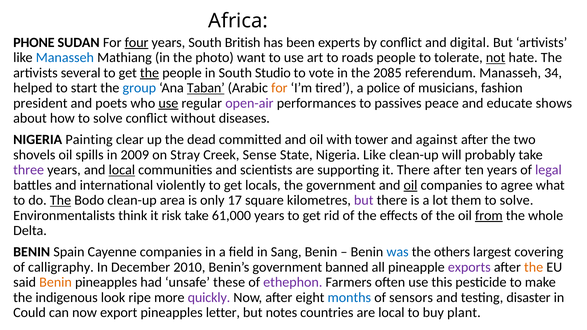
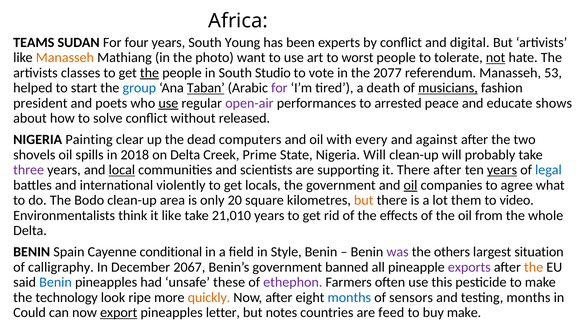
PHONE: PHONE -> TEAMS
four underline: present -> none
British: British -> Young
Manasseh at (65, 58) colour: blue -> orange
roads: roads -> worst
several: several -> classes
2085: 2085 -> 2077
34: 34 -> 53
for at (279, 88) colour: orange -> purple
police: police -> death
musicians underline: none -> present
passives: passives -> arrested
diseases: diseases -> released
committed: committed -> computers
tower: tower -> every
2009: 2009 -> 2018
on Stray: Stray -> Delta
Sense: Sense -> Prime
Nigeria Like: Like -> Will
years at (502, 170) underline: none -> present
legal colour: purple -> blue
The at (60, 200) underline: present -> none
17: 17 -> 20
but at (364, 200) colour: purple -> orange
solve at (517, 200): solve -> video
it risk: risk -> like
61,000: 61,000 -> 21,010
from underline: present -> none
Cayenne companies: companies -> conditional
Sang: Sang -> Style
was colour: blue -> purple
covering: covering -> situation
2010: 2010 -> 2067
Benin at (56, 282) colour: orange -> blue
indigenous: indigenous -> technology
quickly colour: purple -> orange
testing disaster: disaster -> months
export underline: none -> present
are local: local -> feed
buy plant: plant -> make
